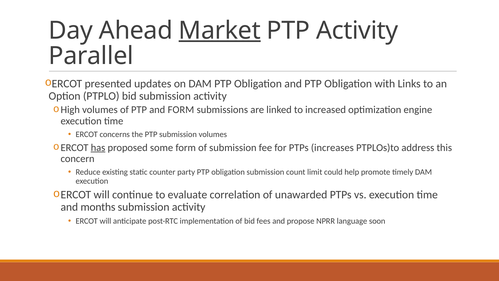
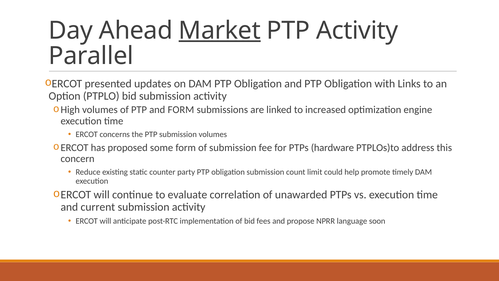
has underline: present -> none
increases: increases -> hardware
months: months -> current
